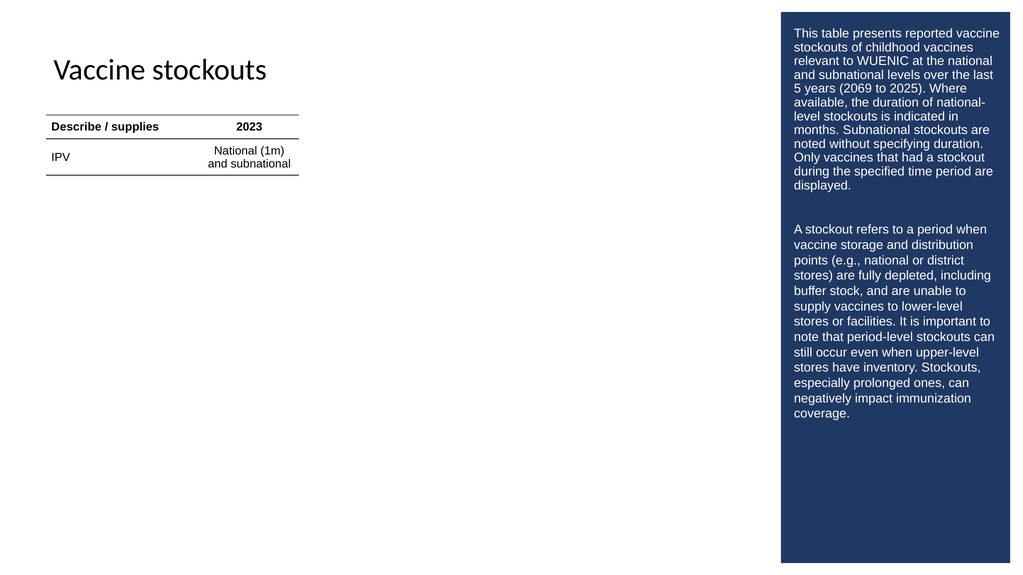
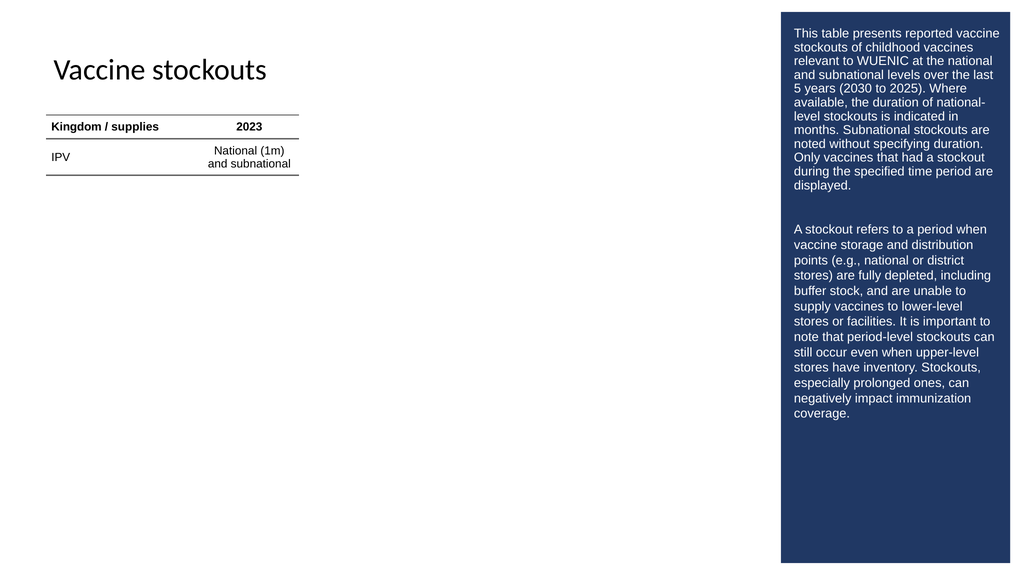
2069: 2069 -> 2030
Describe: Describe -> Kingdom
